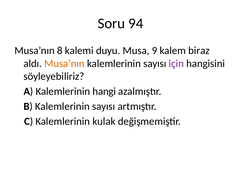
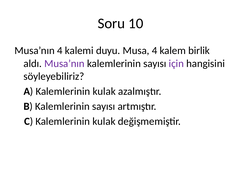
94: 94 -> 10
Musa’nın 8: 8 -> 4
Musa 9: 9 -> 4
biraz: biraz -> birlik
Musa’nın at (64, 63) colour: orange -> purple
A Kalemlerinin hangi: hangi -> kulak
